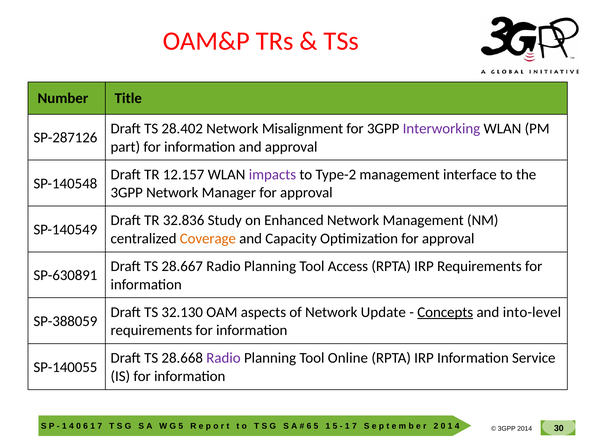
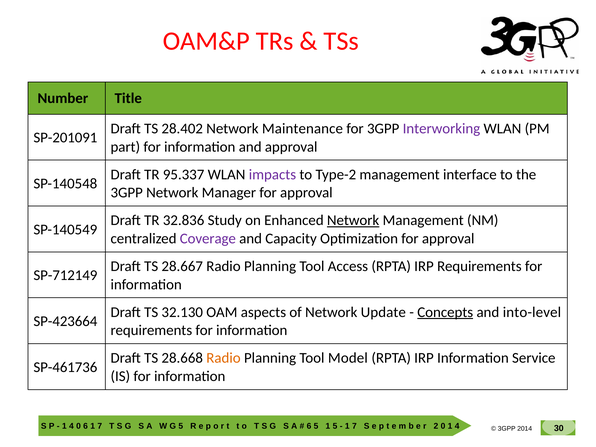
Misalignment: Misalignment -> Maintenance
SP-287126: SP-287126 -> SP-201091
12.157: 12.157 -> 95.337
Network at (353, 220) underline: none -> present
Coverage colour: orange -> purple
SP-630891: SP-630891 -> SP-712149
SP-388059: SP-388059 -> SP-423664
Radio at (223, 358) colour: purple -> orange
Online: Online -> Model
SP-140055: SP-140055 -> SP-461736
